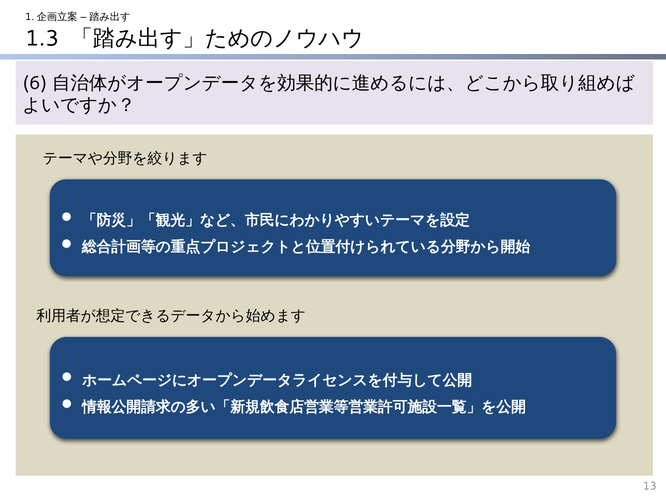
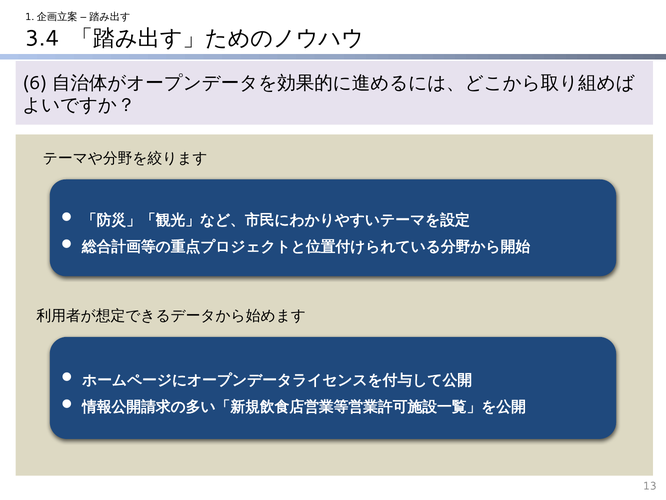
1.3: 1.3 -> 3.4
